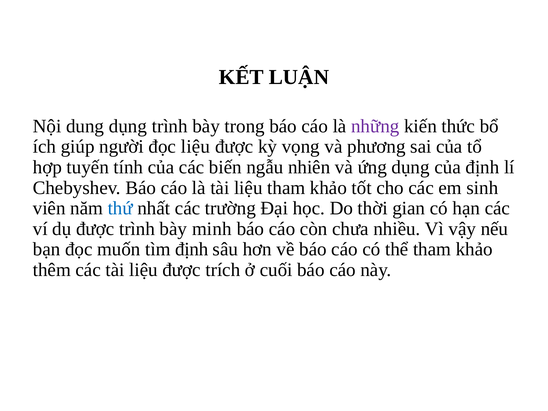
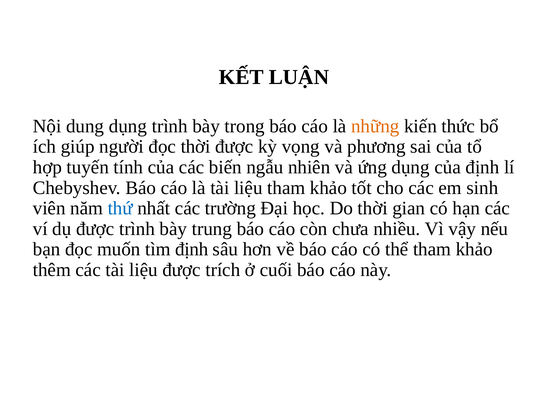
những colour: purple -> orange
đọc liệu: liệu -> thời
minh: minh -> trung
